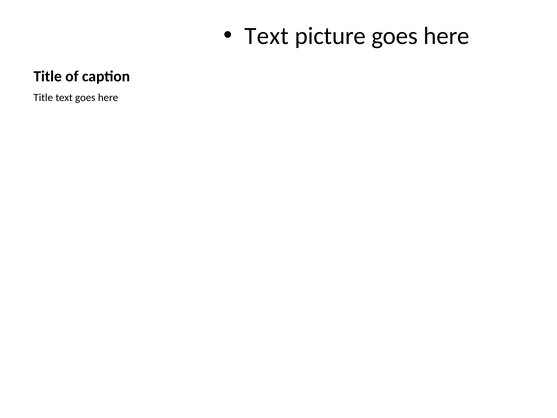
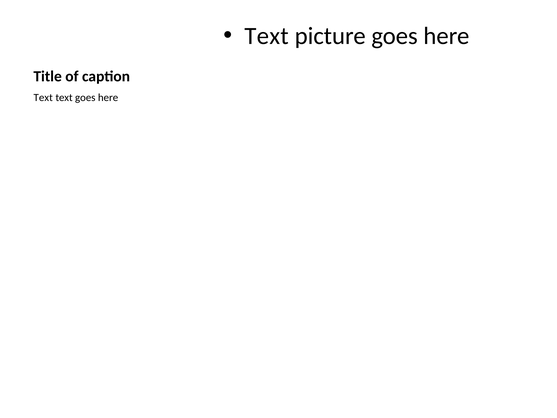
Title at (43, 97): Title -> Text
